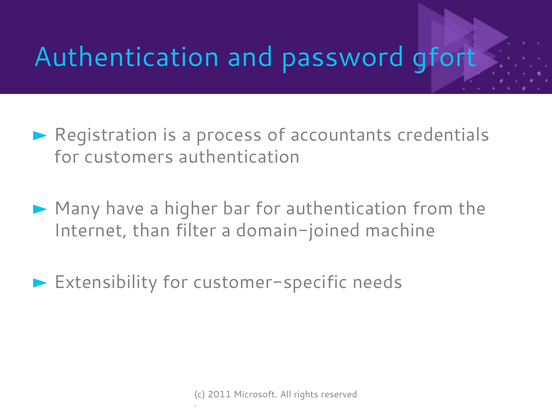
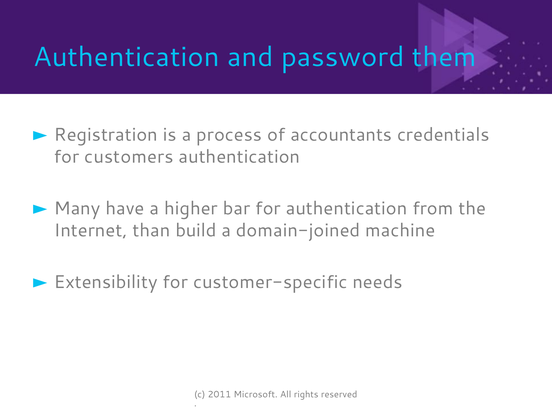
gfort: gfort -> them
filter: filter -> build
